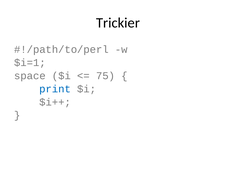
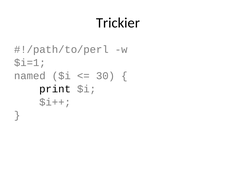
space: space -> named
75: 75 -> 30
print colour: blue -> black
